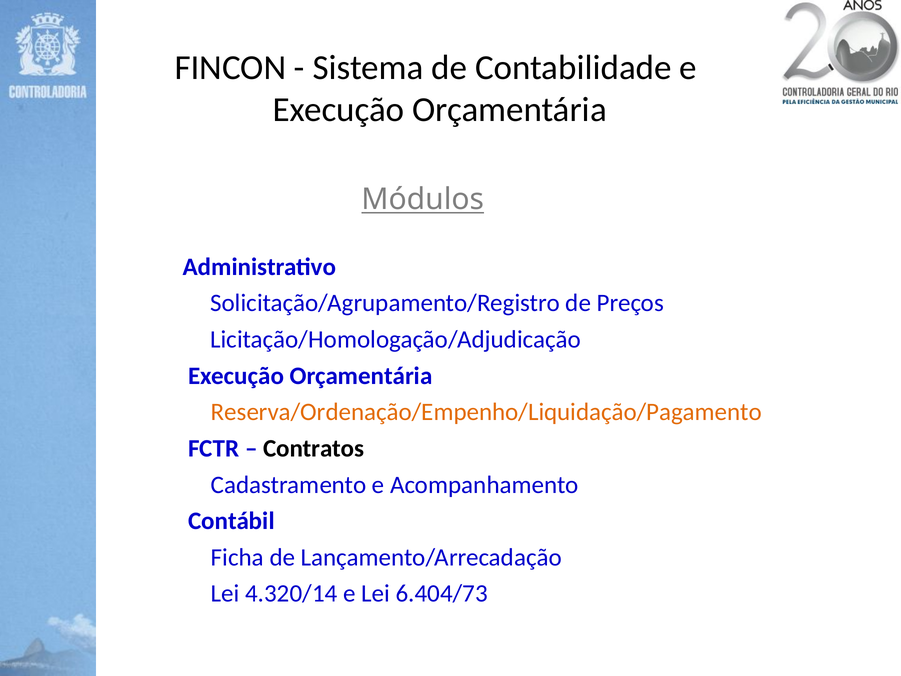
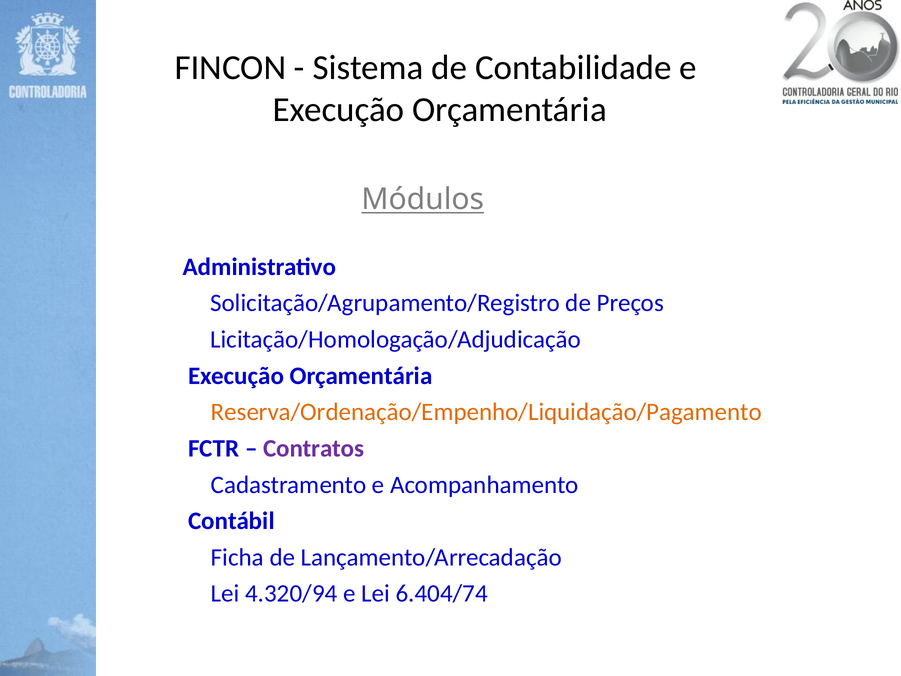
Contratos colour: black -> purple
4.320/14: 4.320/14 -> 4.320/94
6.404/73: 6.404/73 -> 6.404/74
